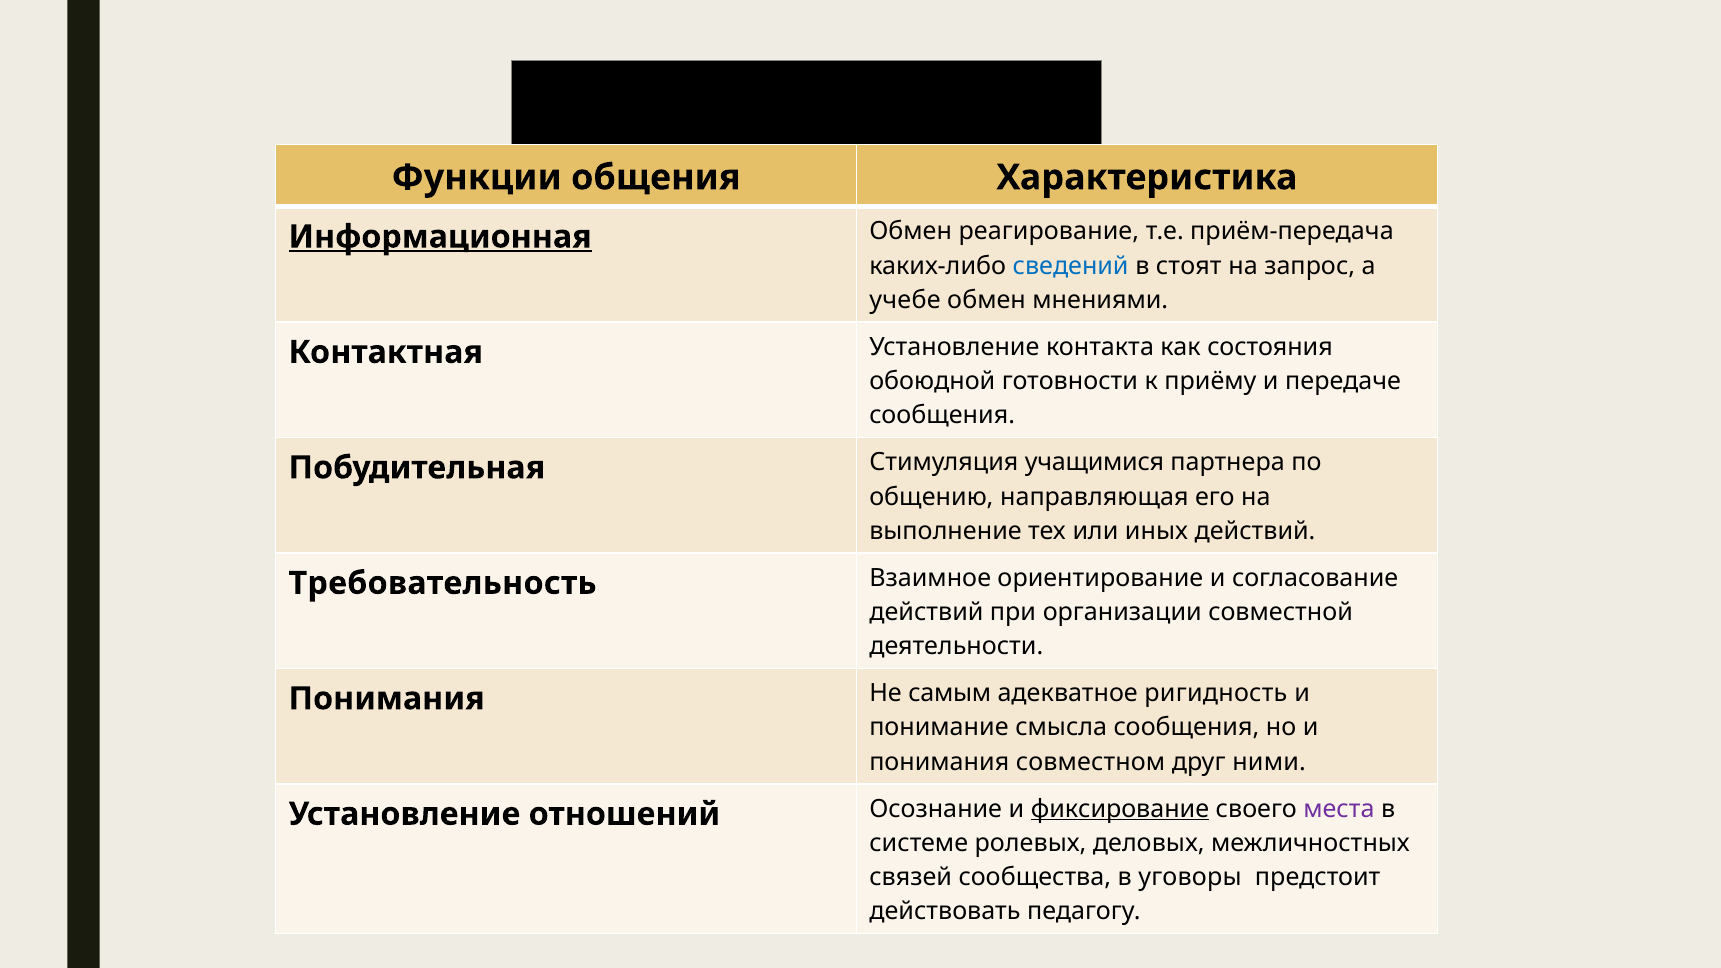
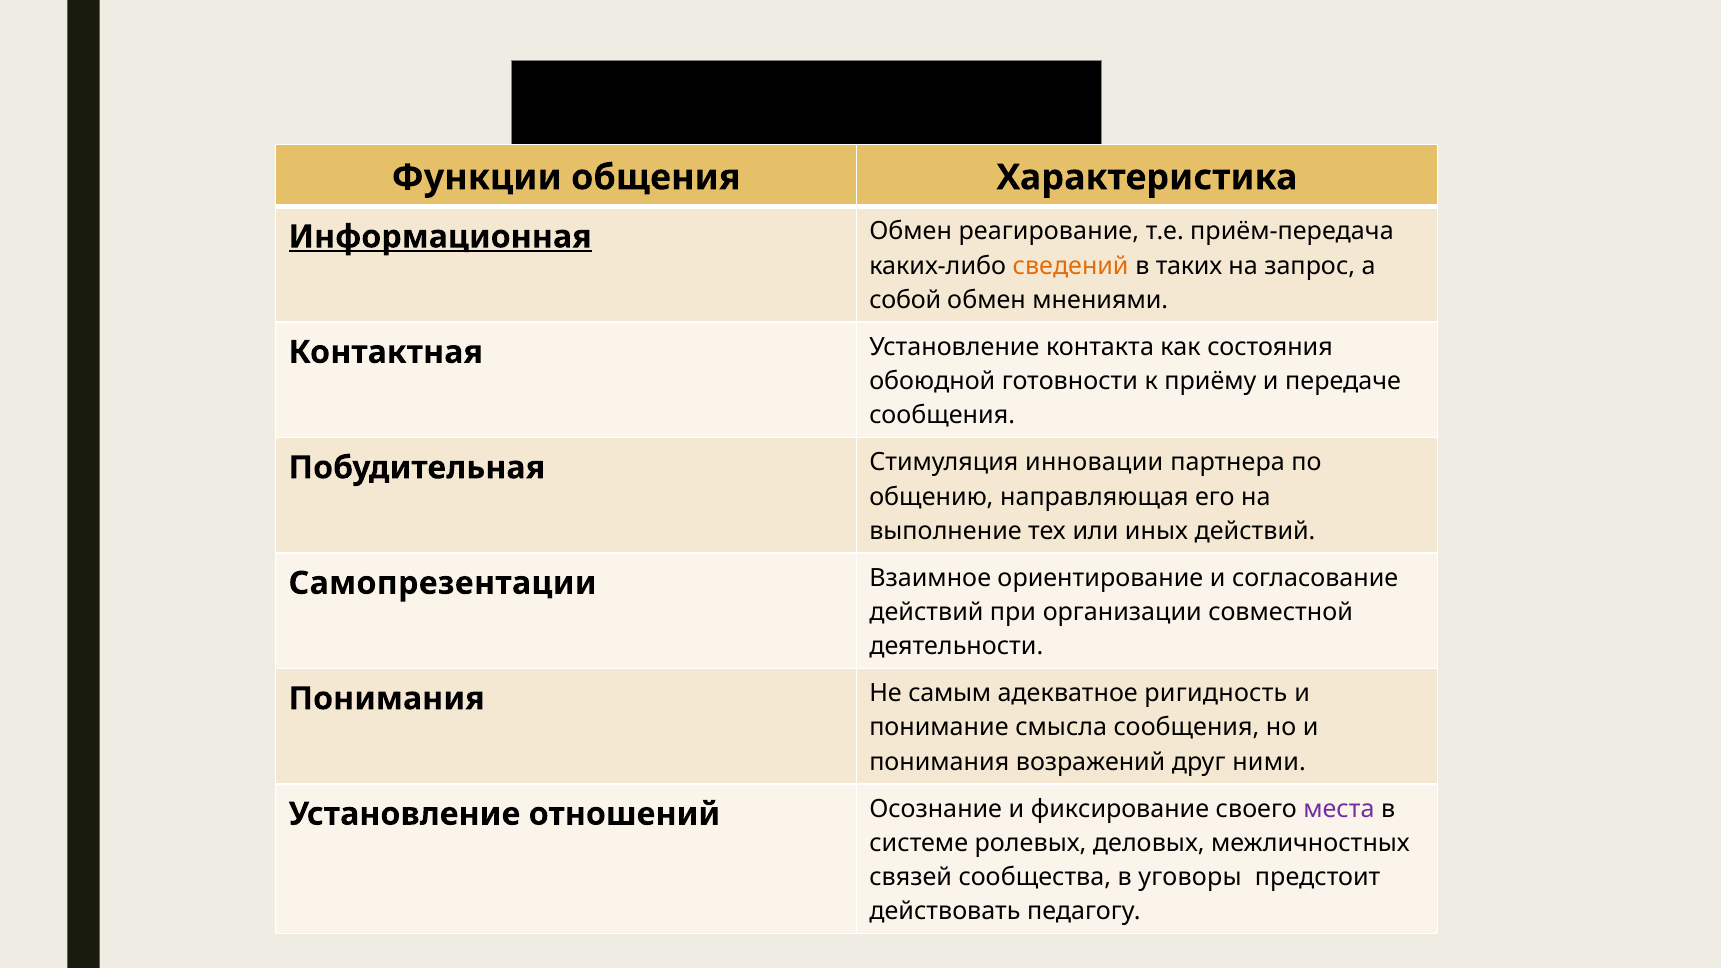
сведений colour: blue -> orange
стоят: стоят -> таких
учебе: учебе -> собой
учащимися: учащимися -> инновации
Требовательность: Требовательность -> Самопрезентации
совместном: совместном -> возражений
фиксирование underline: present -> none
